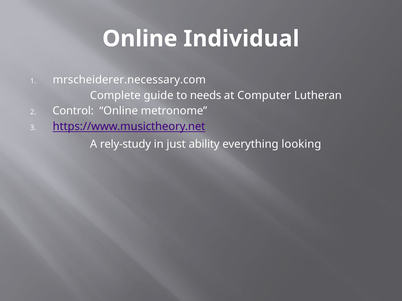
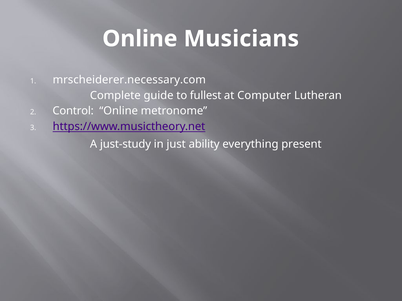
Individual: Individual -> Musicians
needs: needs -> fullest
rely-study: rely-study -> just-study
looking: looking -> present
